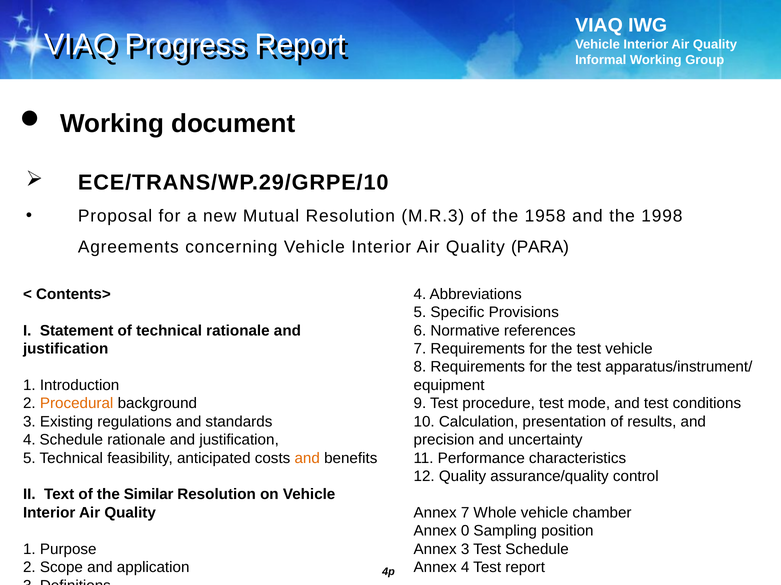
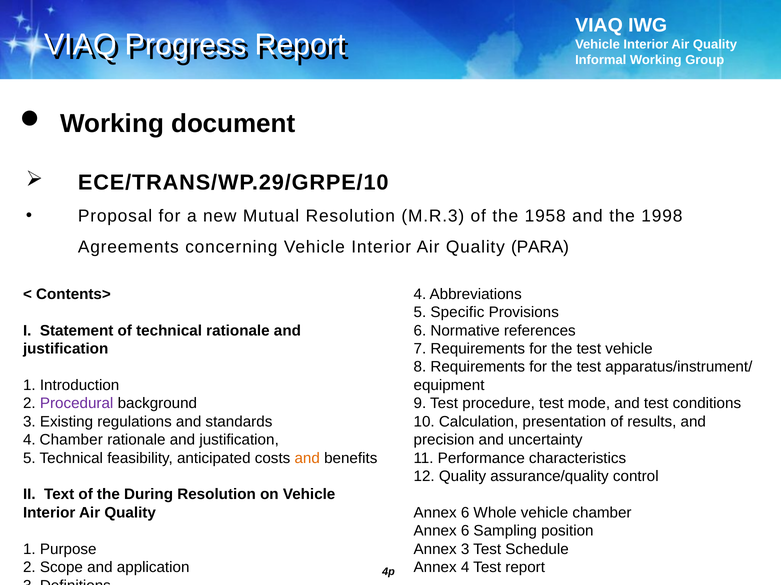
Procedural colour: orange -> purple
4 Schedule: Schedule -> Chamber
Similar: Similar -> During
7 at (465, 513): 7 -> 6
0 at (465, 532): 0 -> 6
